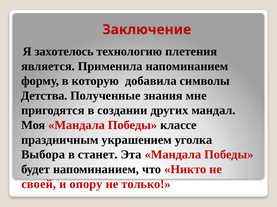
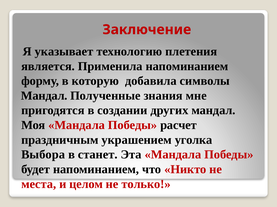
захотелось: захотелось -> указывает
Детства at (44, 96): Детства -> Мандал
классе: классе -> расчет
своей: своей -> места
опору: опору -> целом
